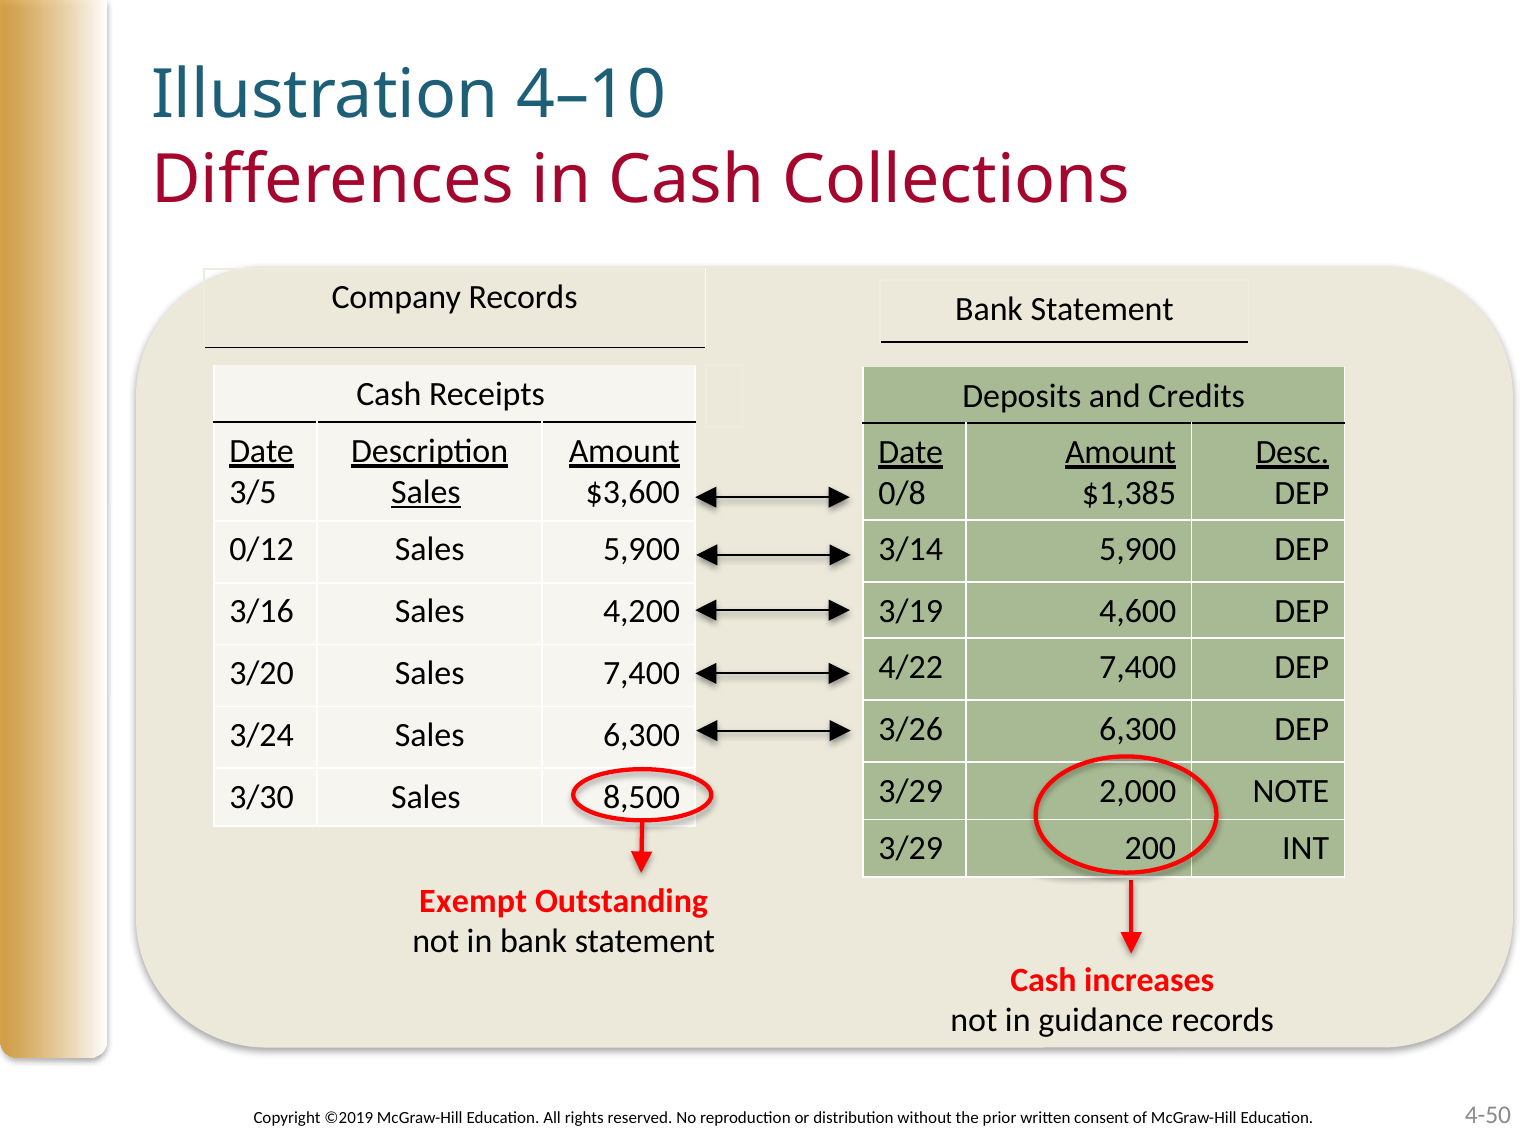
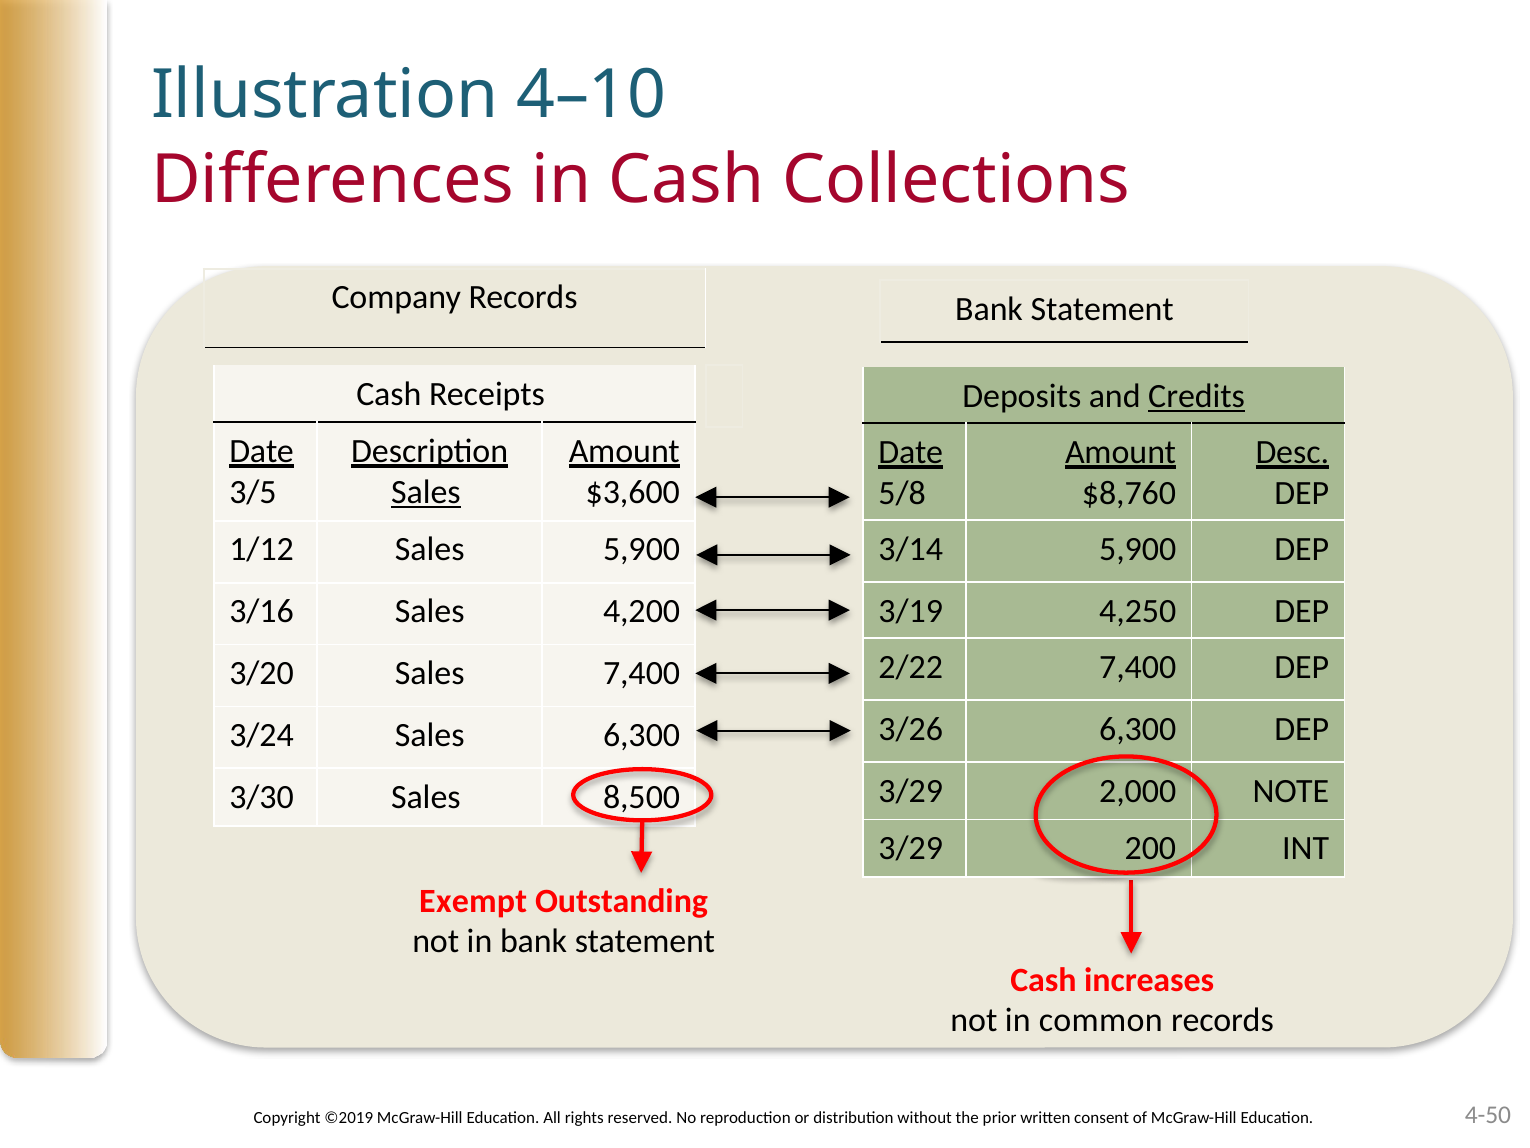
Credits underline: none -> present
0/8: 0/8 -> 5/8
$1,385: $1,385 -> $8,760
0/12: 0/12 -> 1/12
4,600: 4,600 -> 4,250
4/22: 4/22 -> 2/22
guidance: guidance -> common
